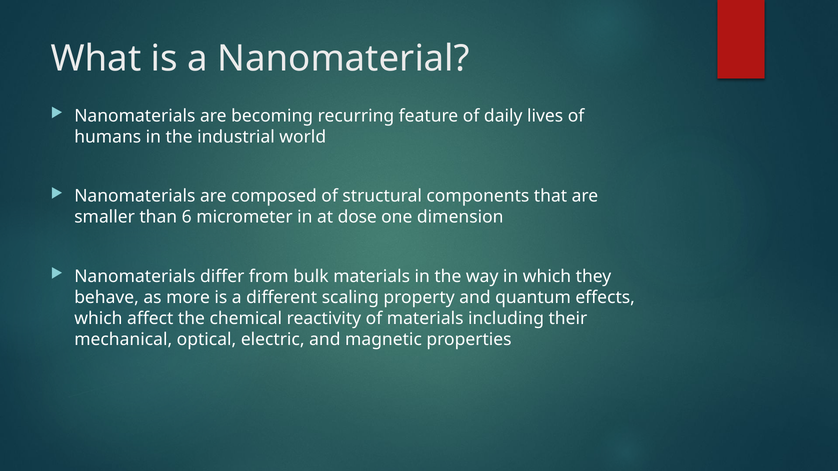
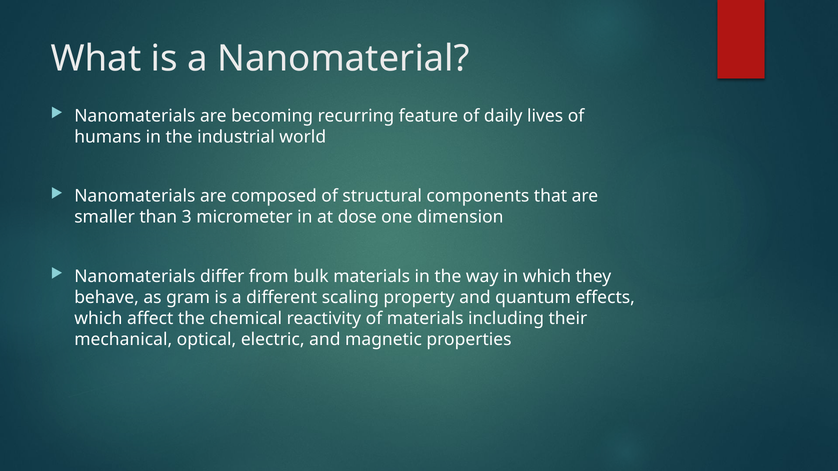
6: 6 -> 3
more: more -> gram
